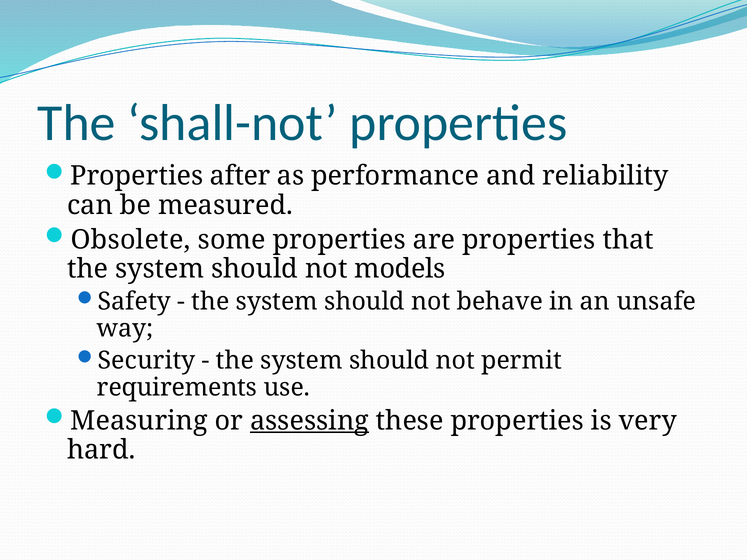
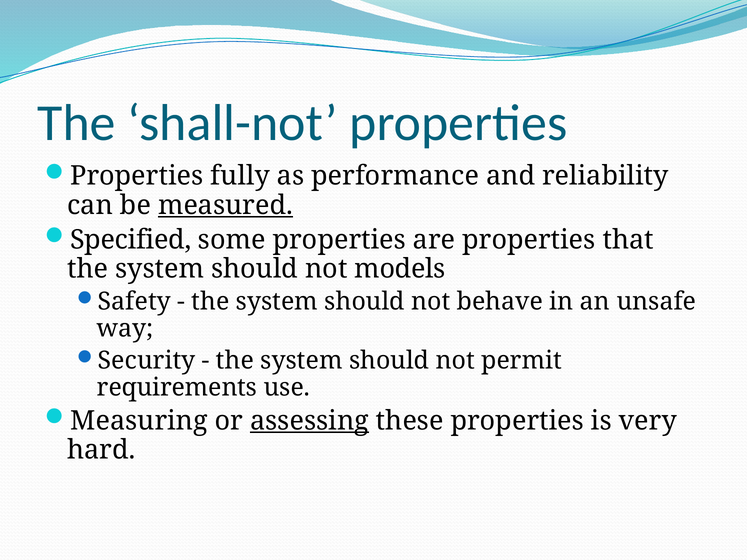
after: after -> fully
measured underline: none -> present
Obsolete: Obsolete -> Specified
